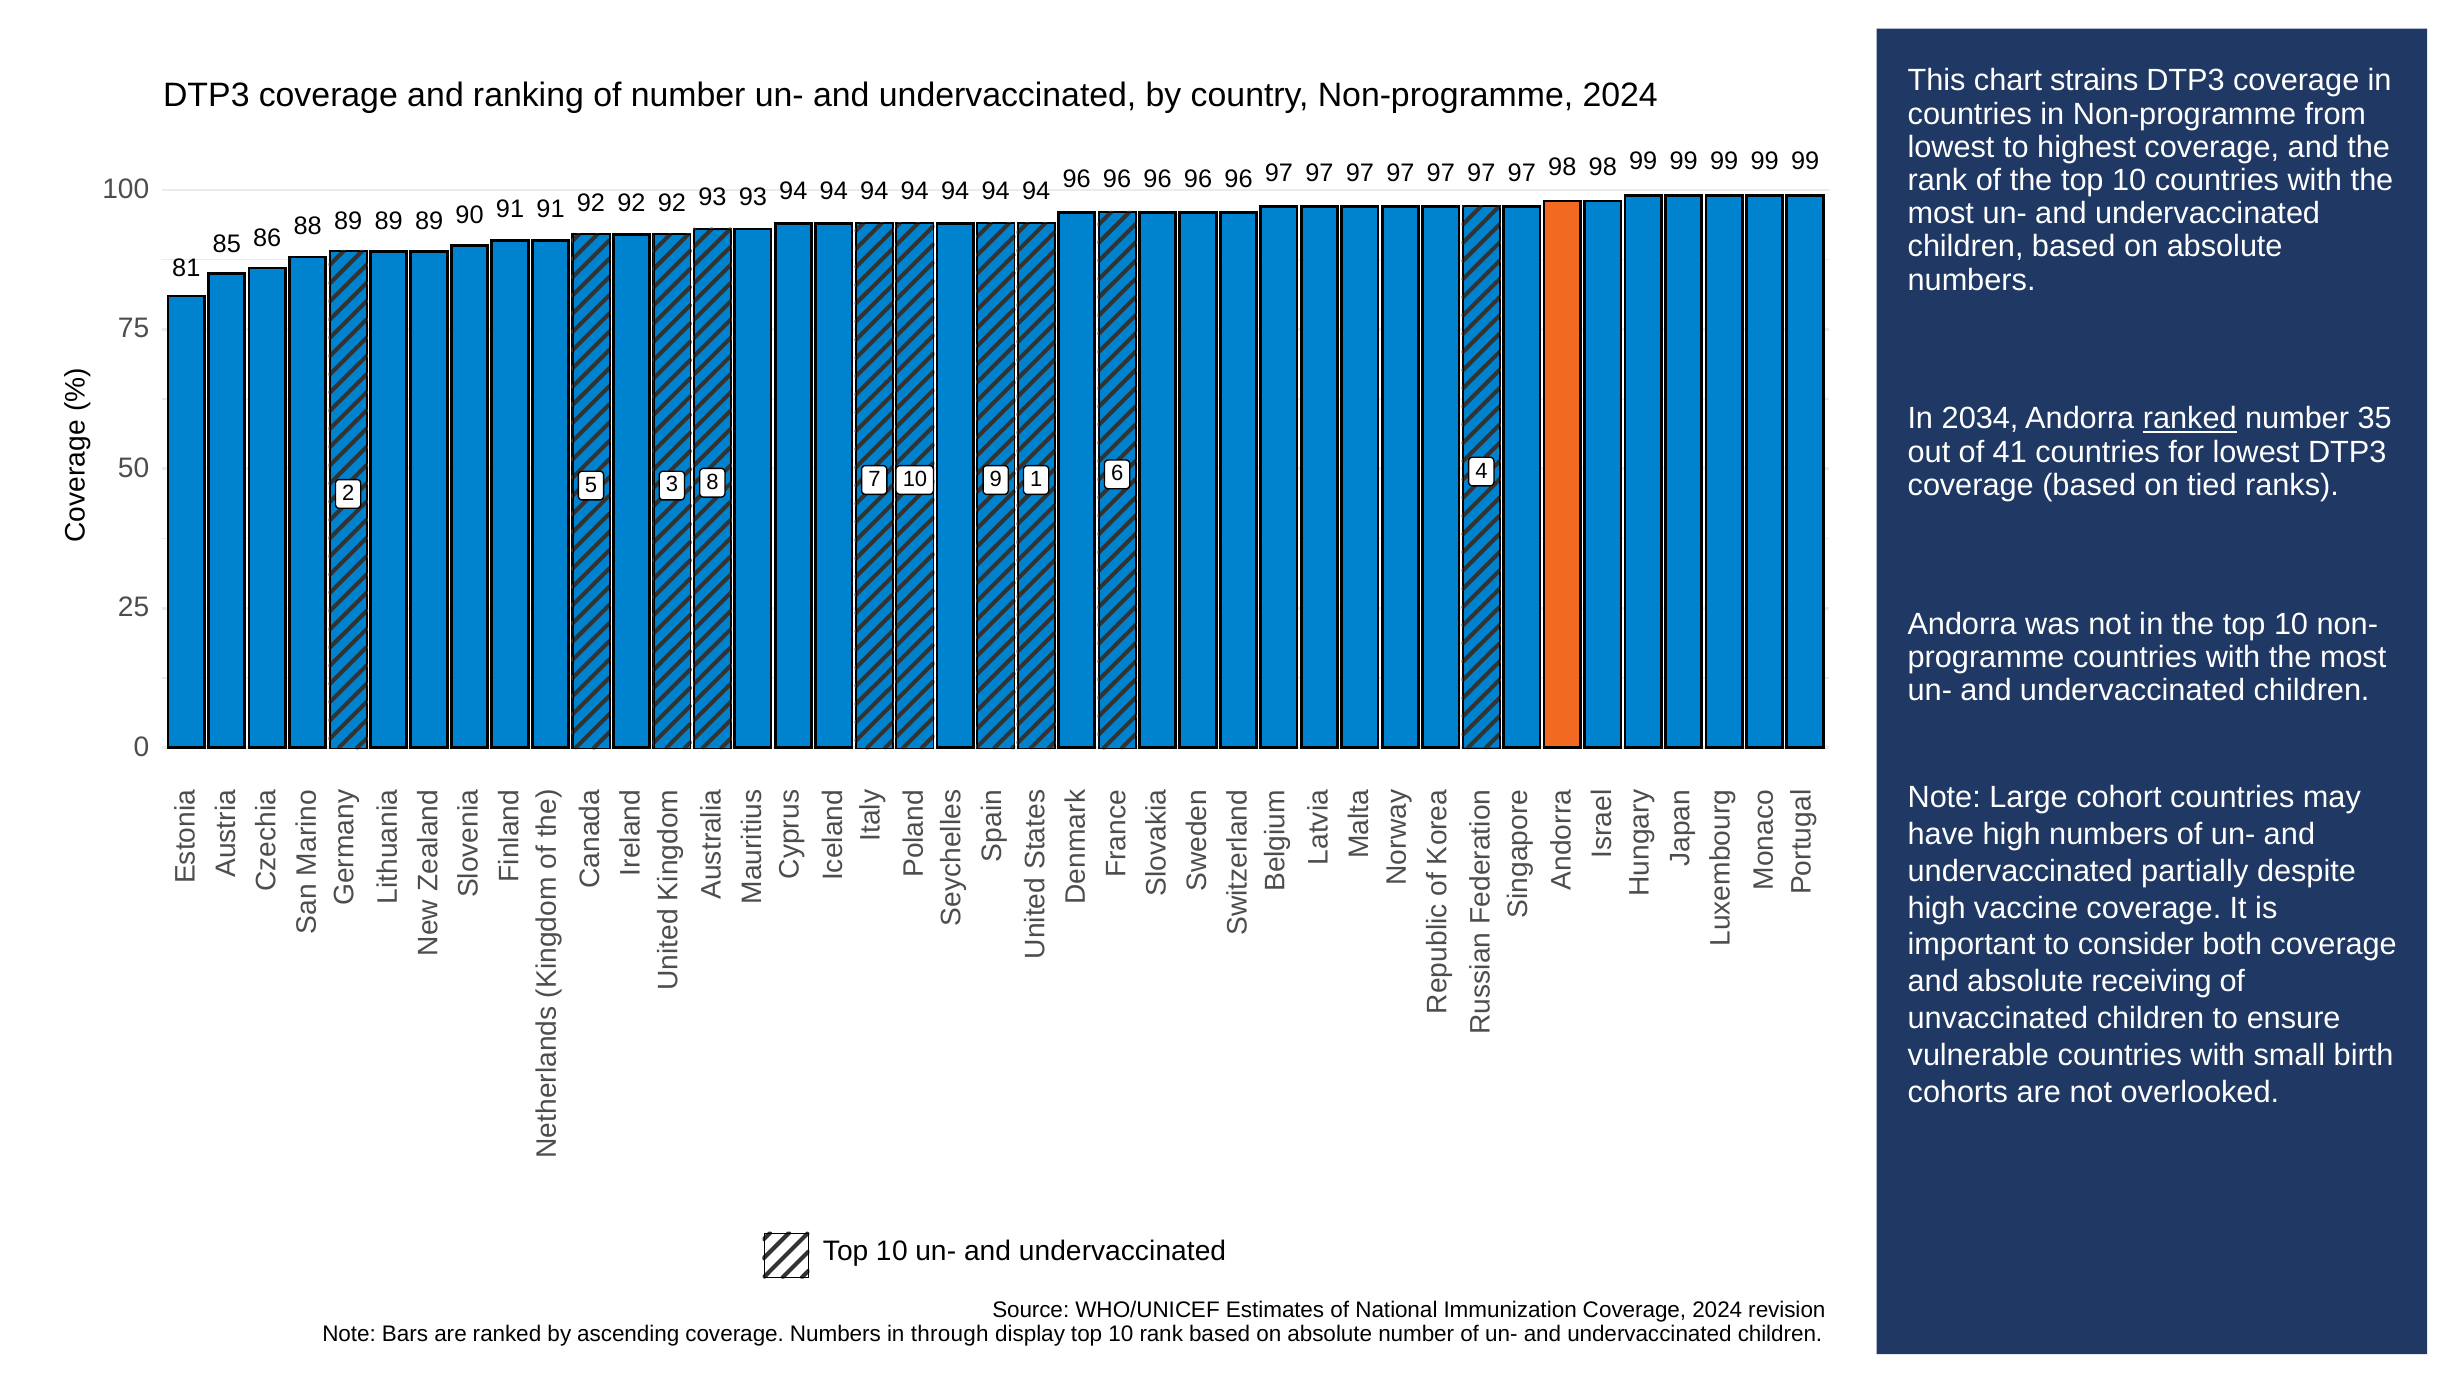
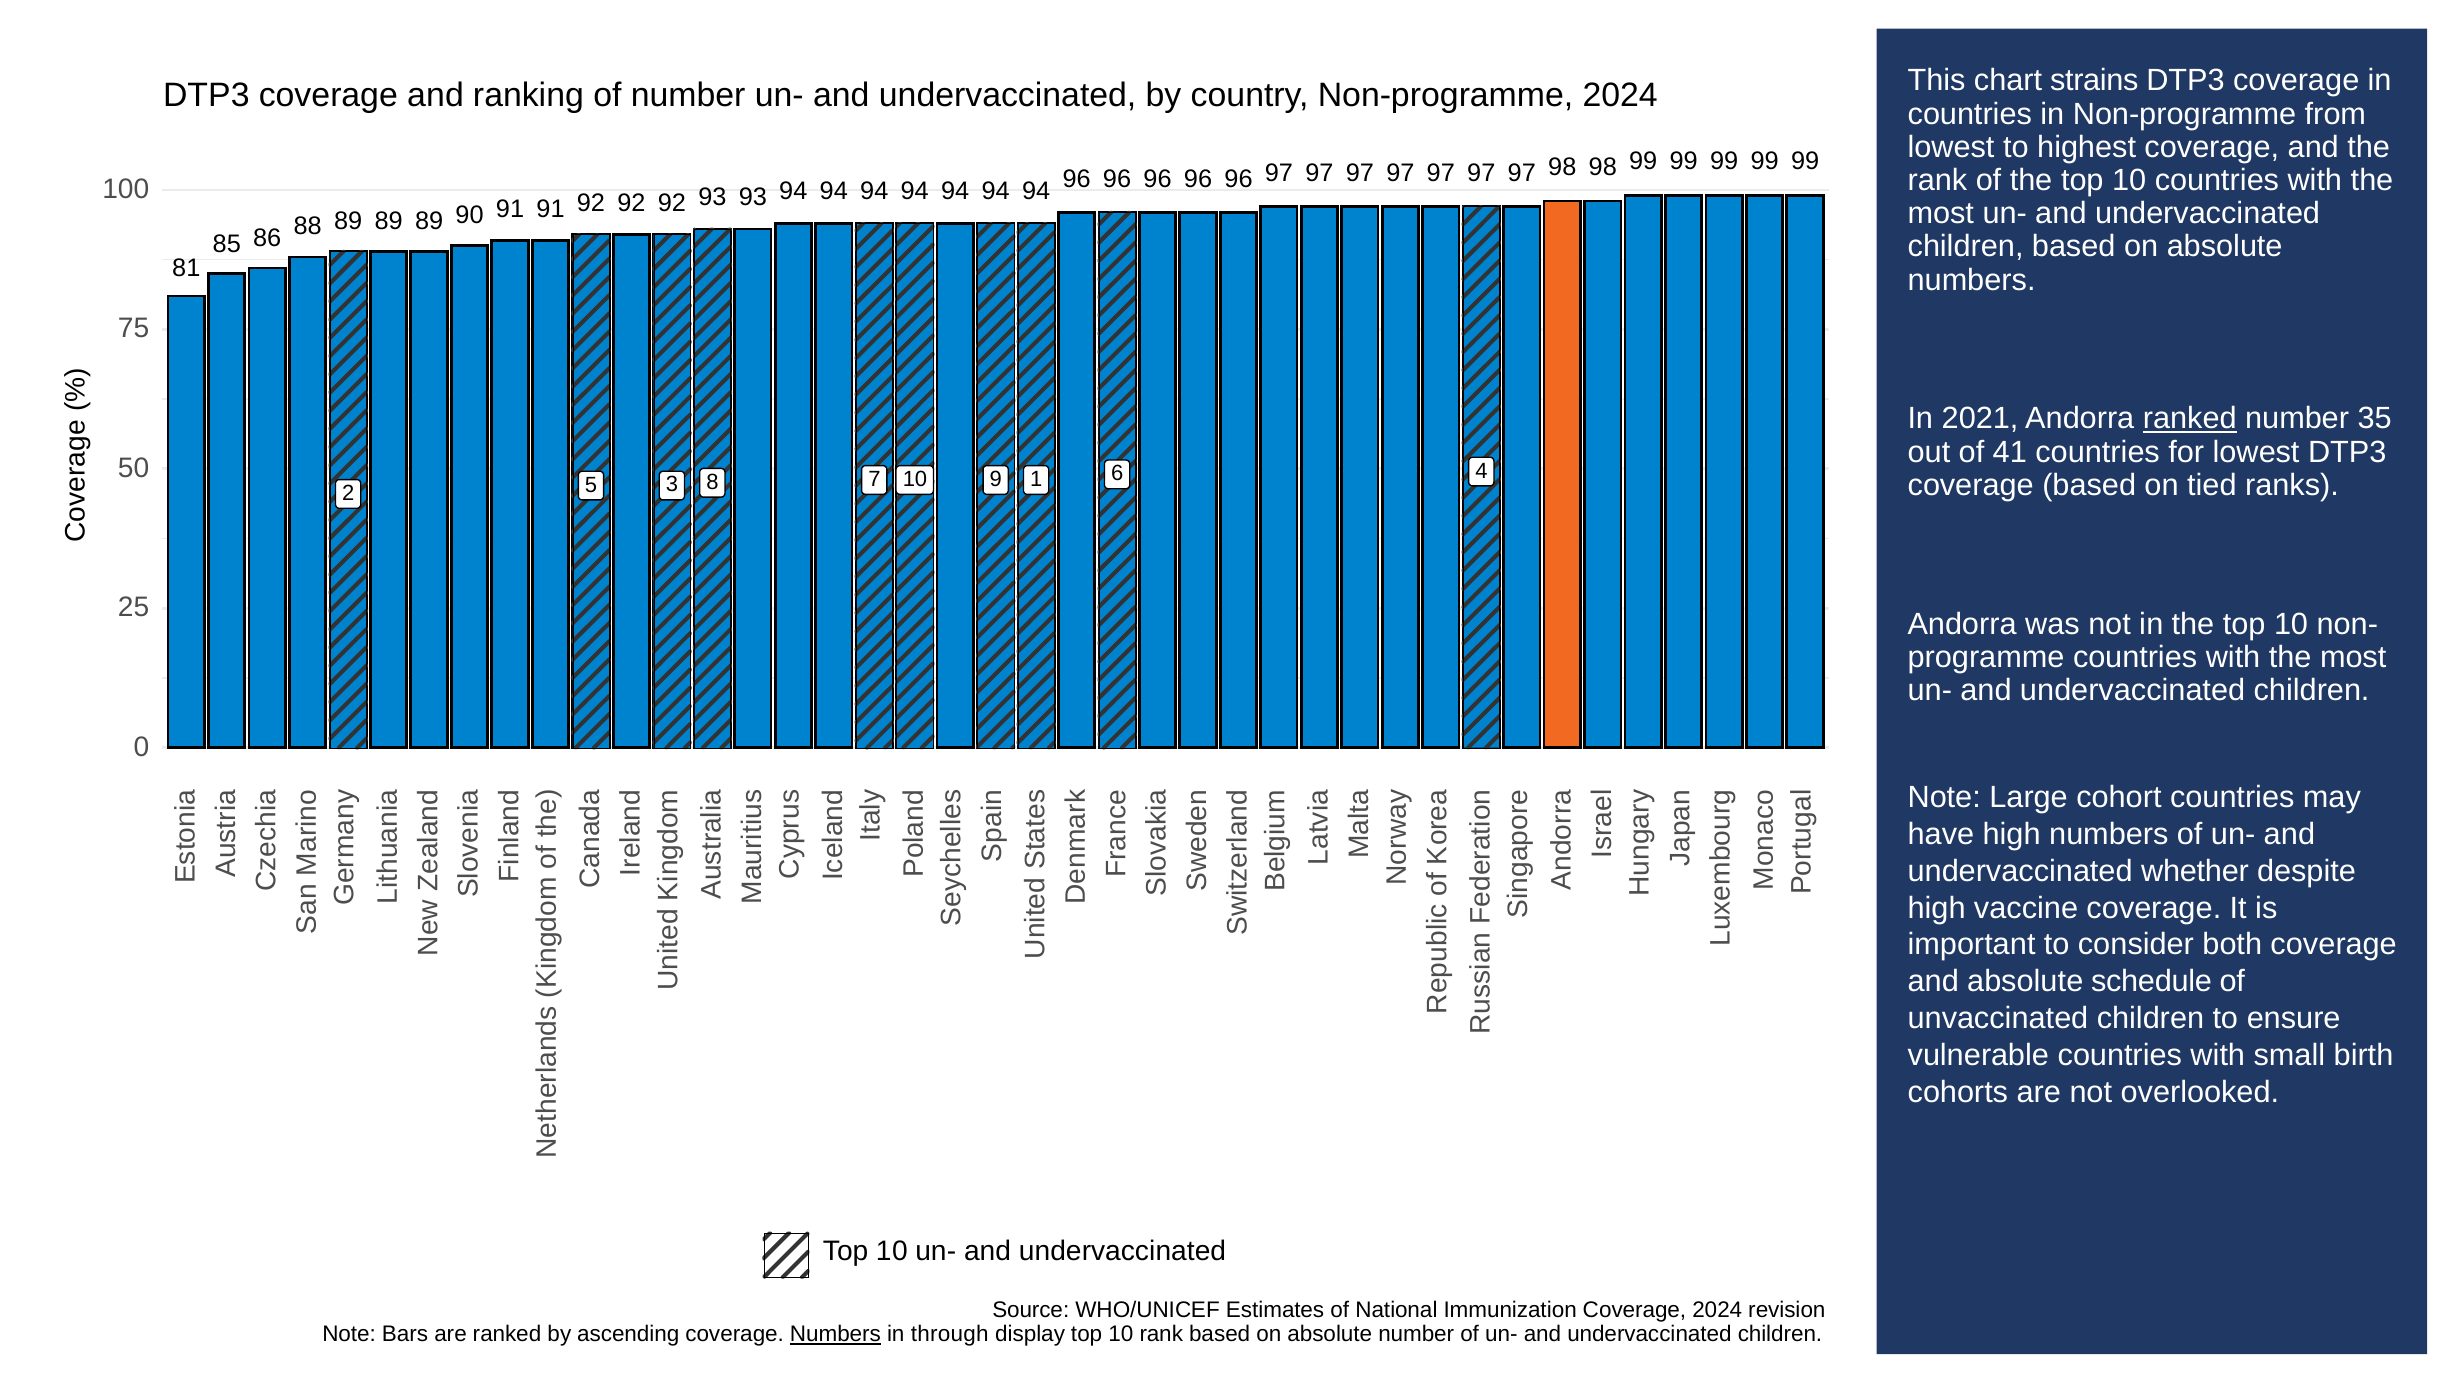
2034: 2034 -> 2021
partially: partially -> whether
receiving: receiving -> schedule
Numbers at (835, 1334) underline: none -> present
